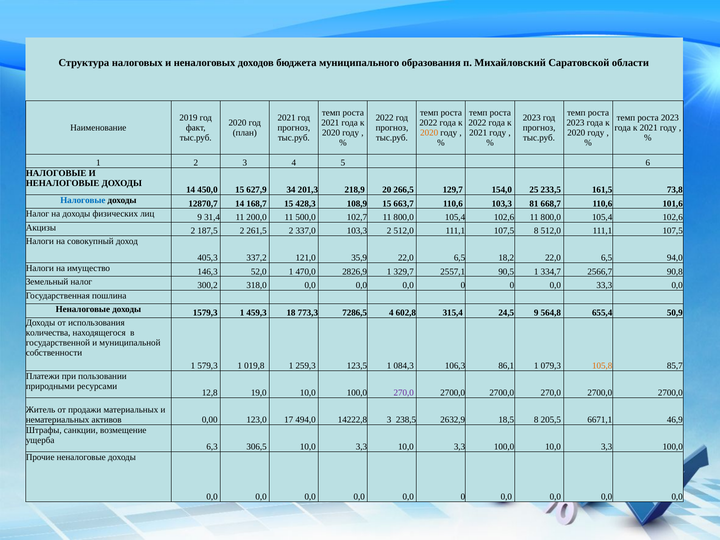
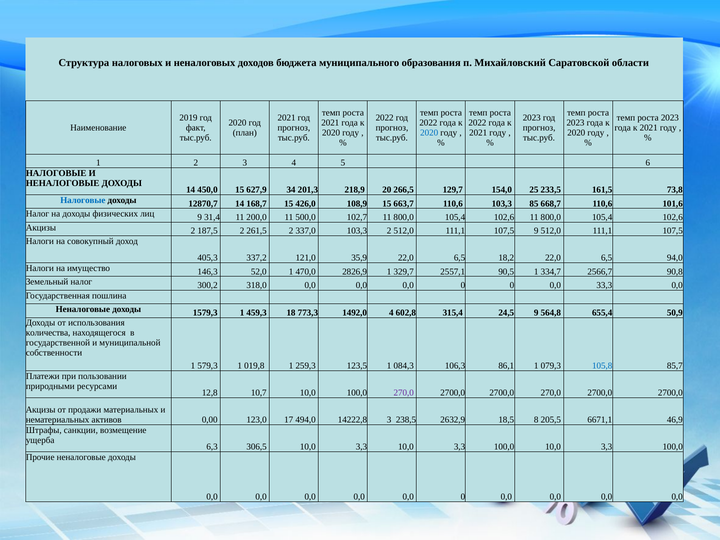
2020 at (429, 133) colour: orange -> blue
428,3: 428,3 -> 426,0
81: 81 -> 85
107,5 8: 8 -> 9
7286,5: 7286,5 -> 1492,0
105,8 colour: orange -> blue
19,0: 19,0 -> 10,7
Житель at (41, 410): Житель -> Акцизы
